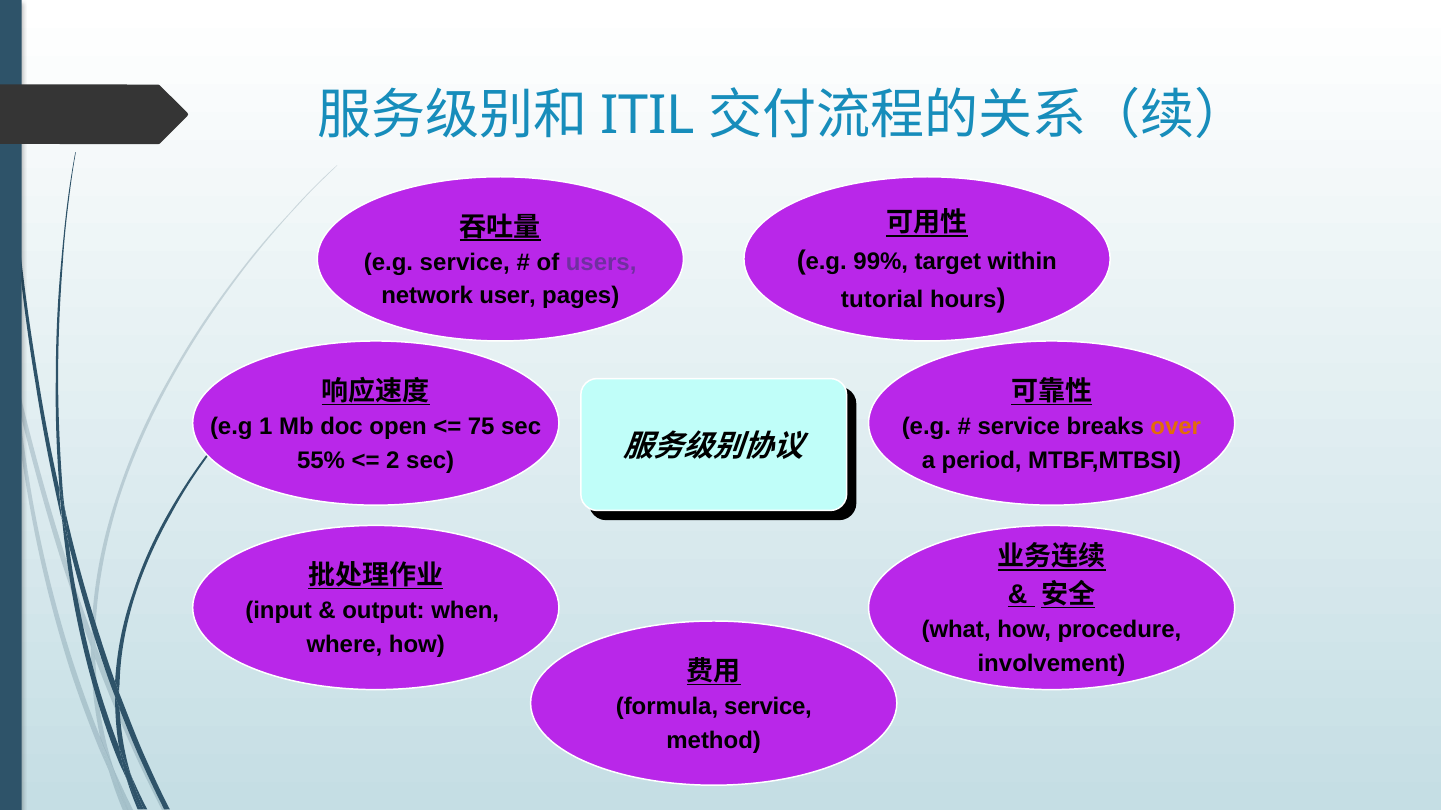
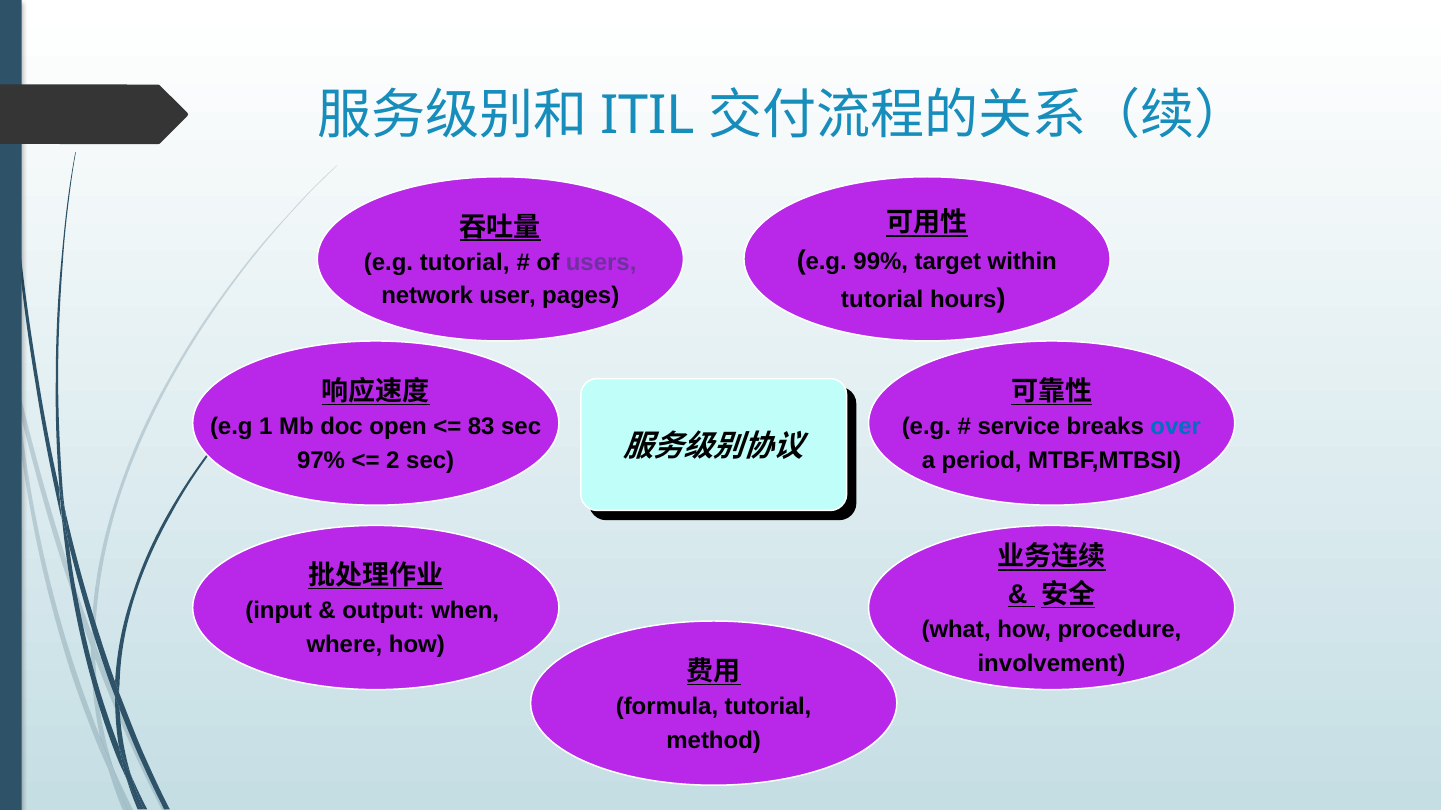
e.g service: service -> tutorial
75: 75 -> 83
over colour: orange -> blue
55%: 55% -> 97%
formula service: service -> tutorial
